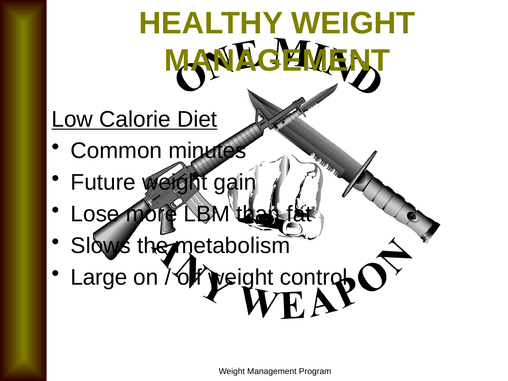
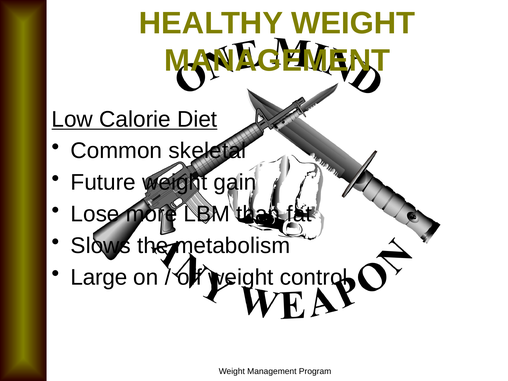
minutes: minutes -> skeletal
